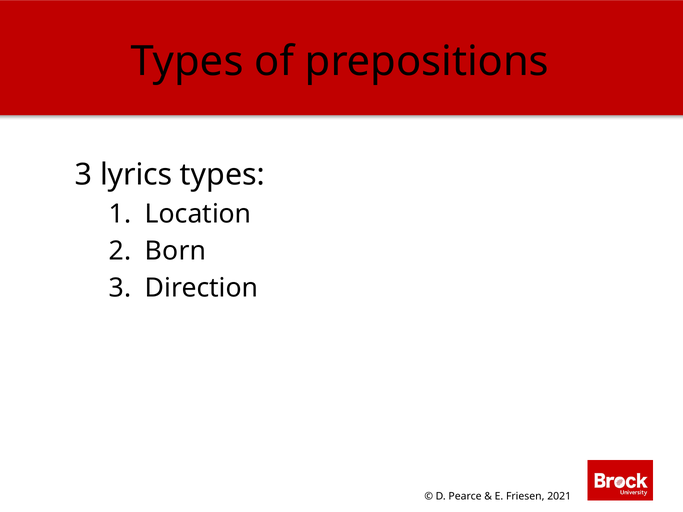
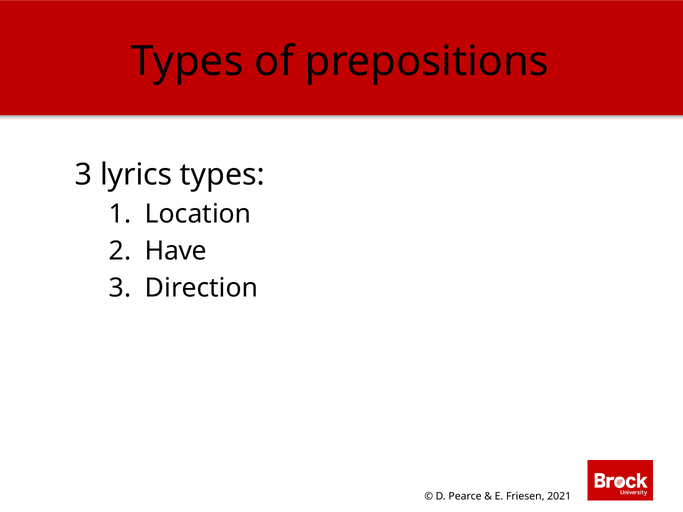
Born: Born -> Have
